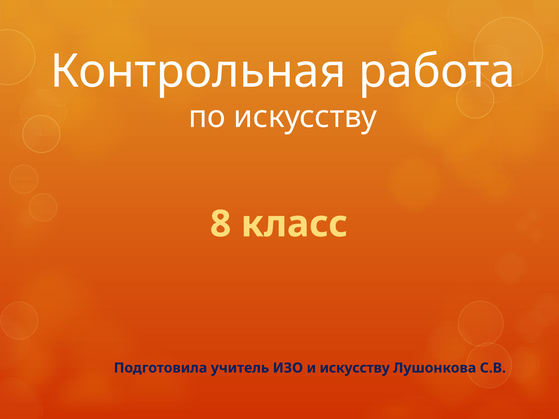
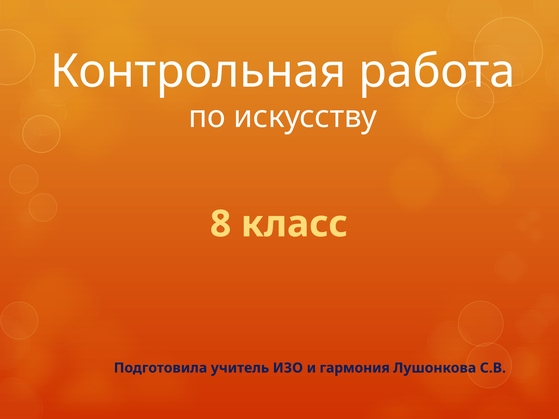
и искусству: искусству -> гармония
